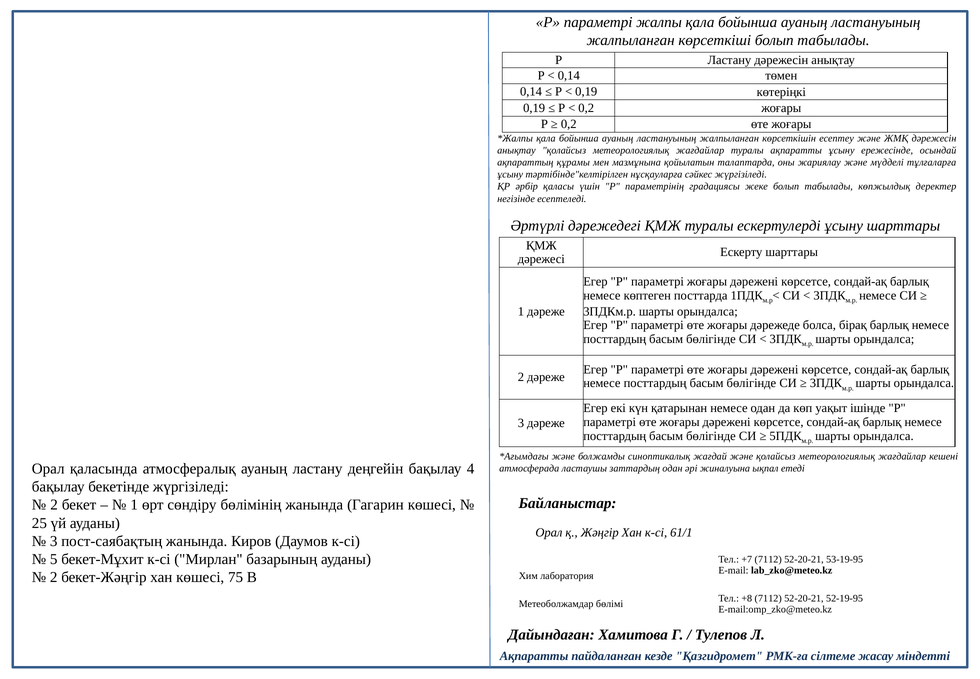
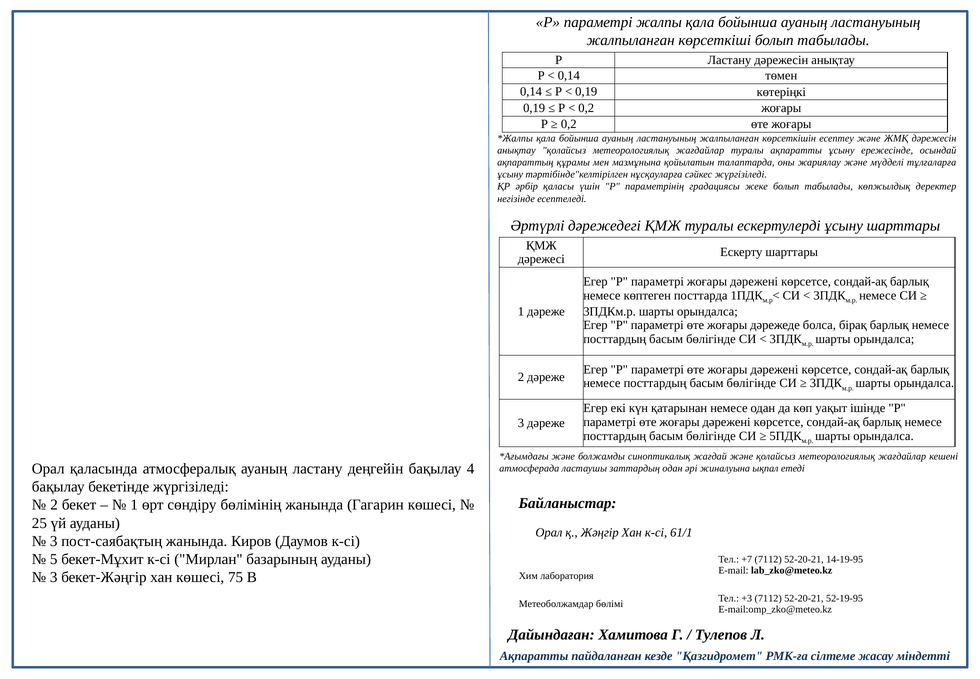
53-19-95: 53-19-95 -> 14-19-95
2 at (54, 577): 2 -> 3
+8: +8 -> +3
